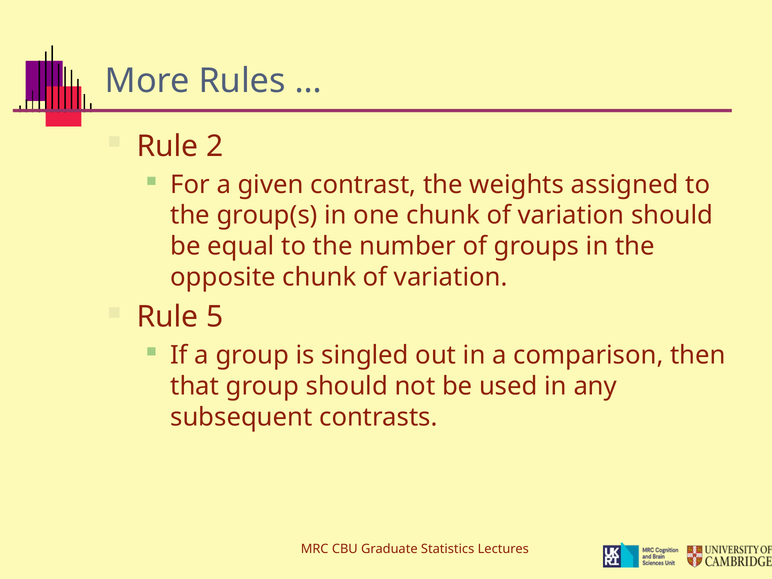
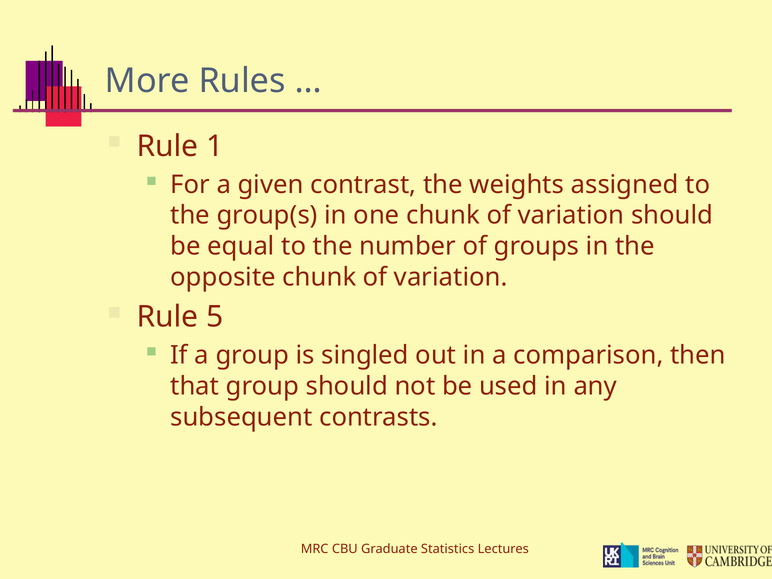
2: 2 -> 1
